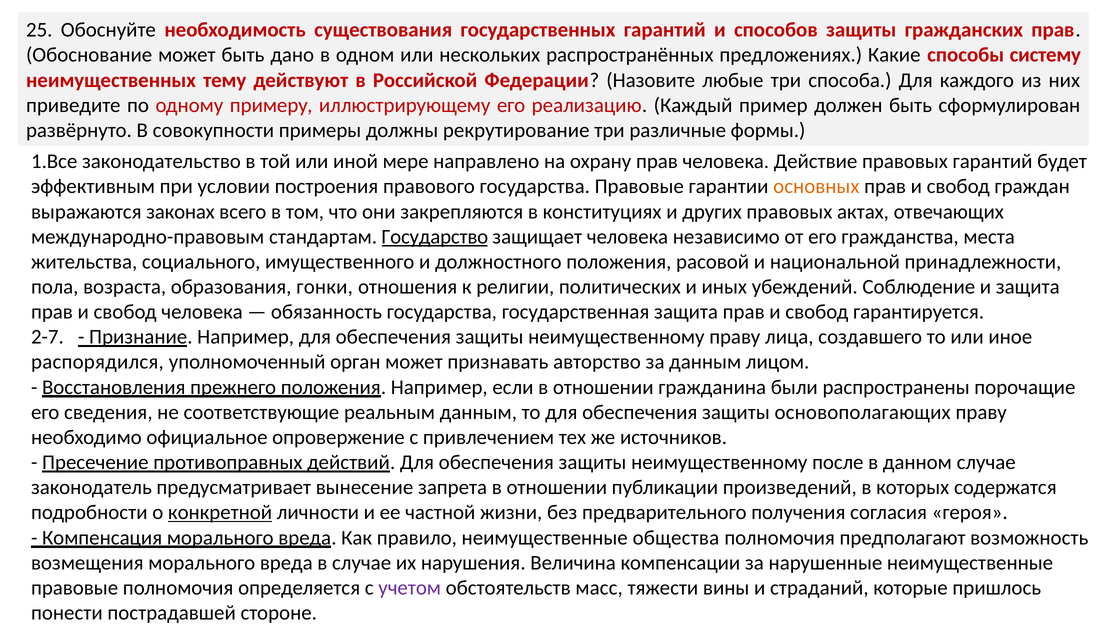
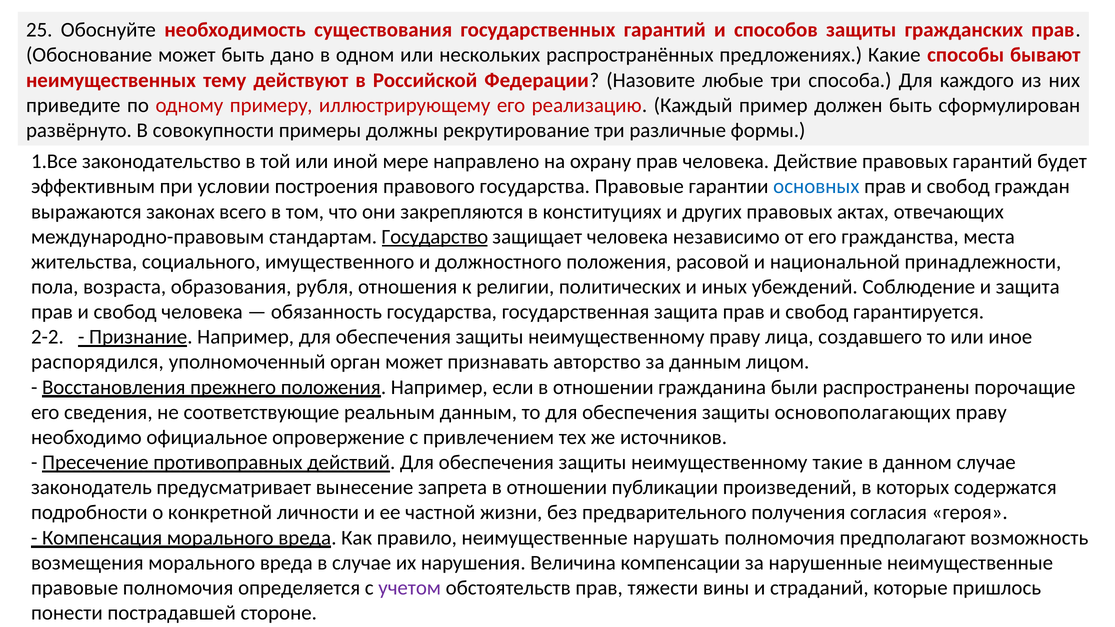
систему: систему -> бывают
основных colour: orange -> blue
гонки: гонки -> рубля
2-7: 2-7 -> 2-2
после: после -> такие
конкретной underline: present -> none
общества: общества -> нарушать
обстоятельств масс: масс -> прав
